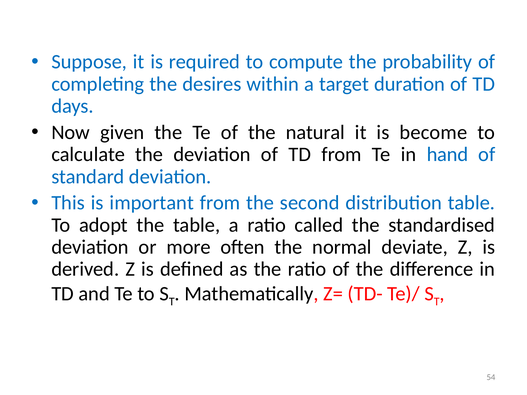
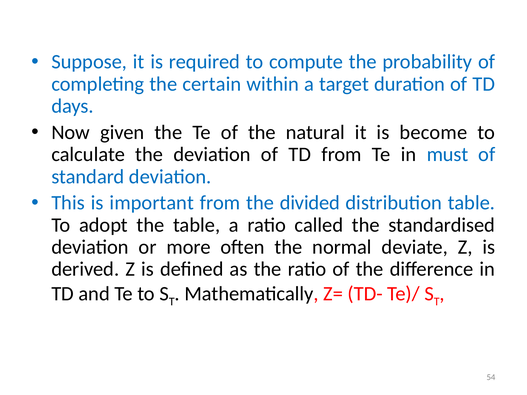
desires: desires -> certain
hand: hand -> must
second: second -> divided
